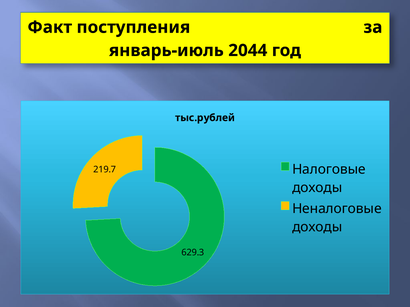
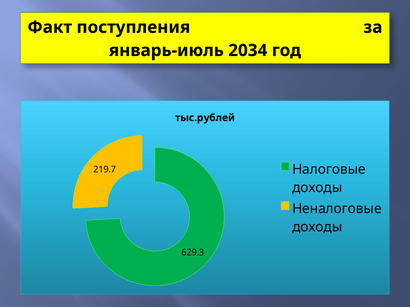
2044: 2044 -> 2034
